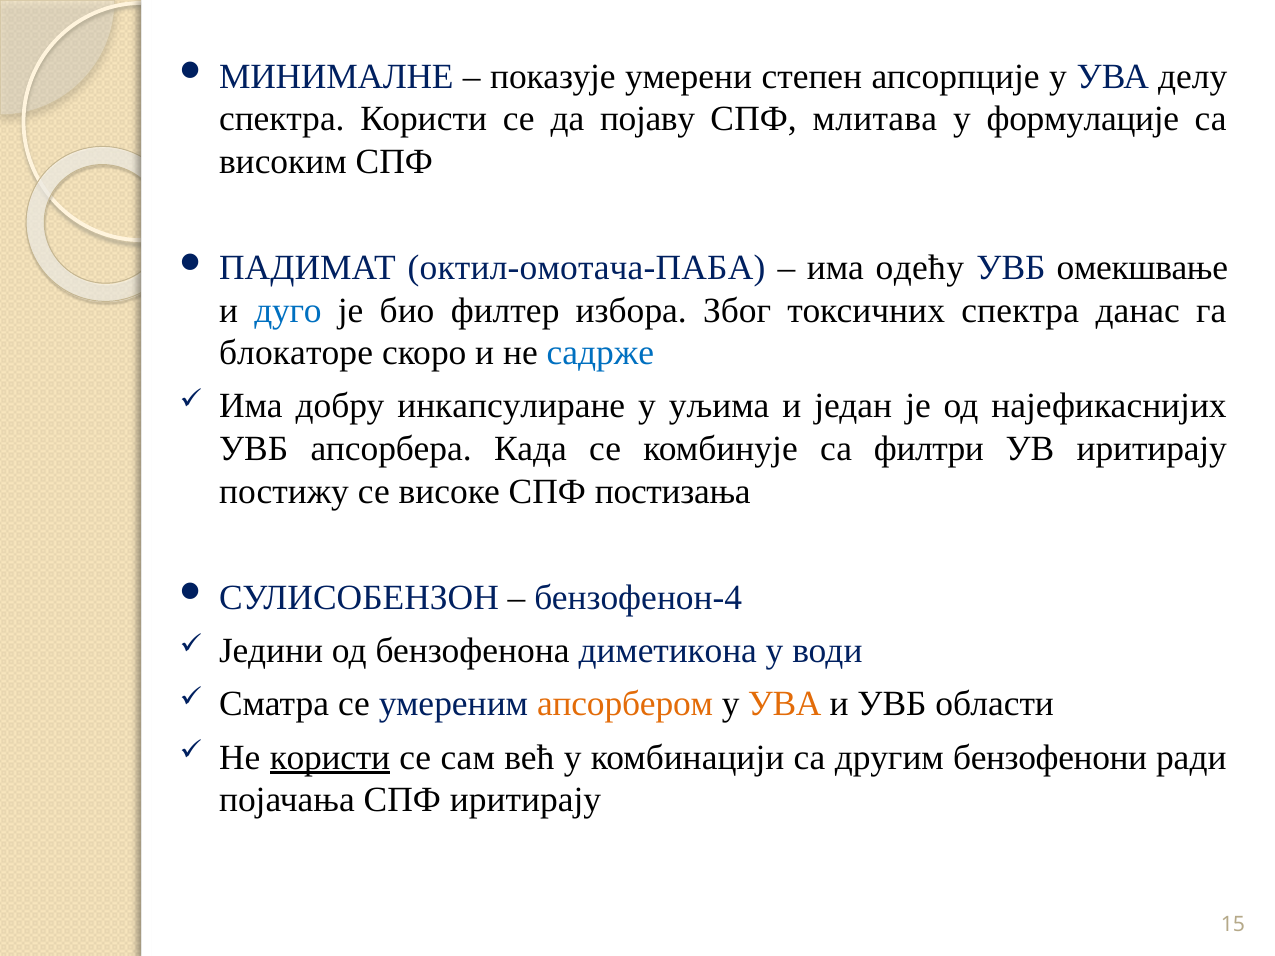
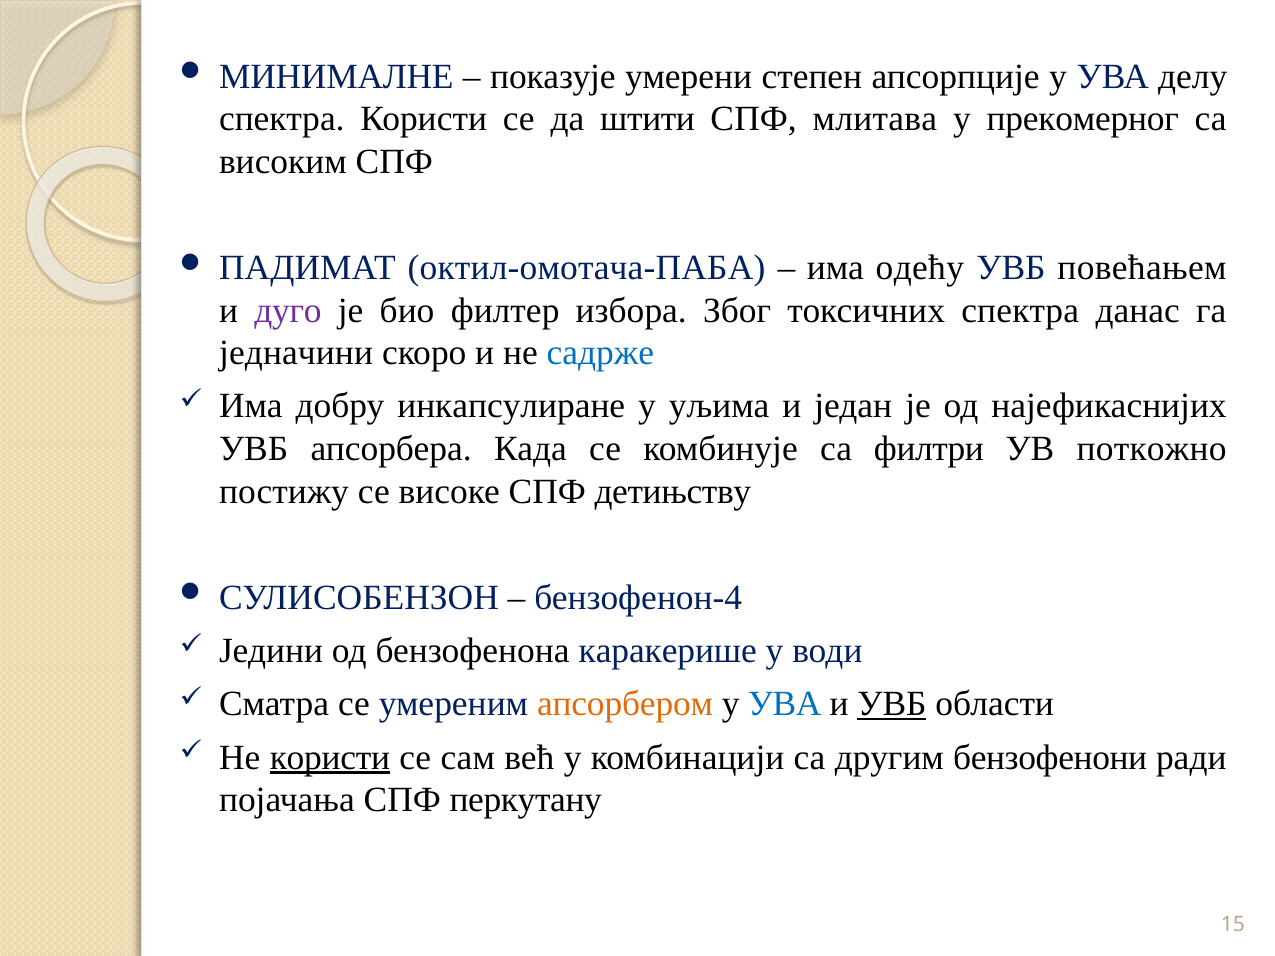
појаву: појаву -> штити
формулације: формулације -> прекомерног
омекшвање: омекшвање -> повећањем
дуго colour: blue -> purple
блокаторе: блокаторе -> једначини
УВ иритирају: иритирају -> поткожно
постизања: постизања -> детињству
диметикона: диметикона -> каракерише
УВА at (785, 704) colour: orange -> blue
УВБ at (892, 704) underline: none -> present
СПФ иритирају: иритирају -> перкутану
